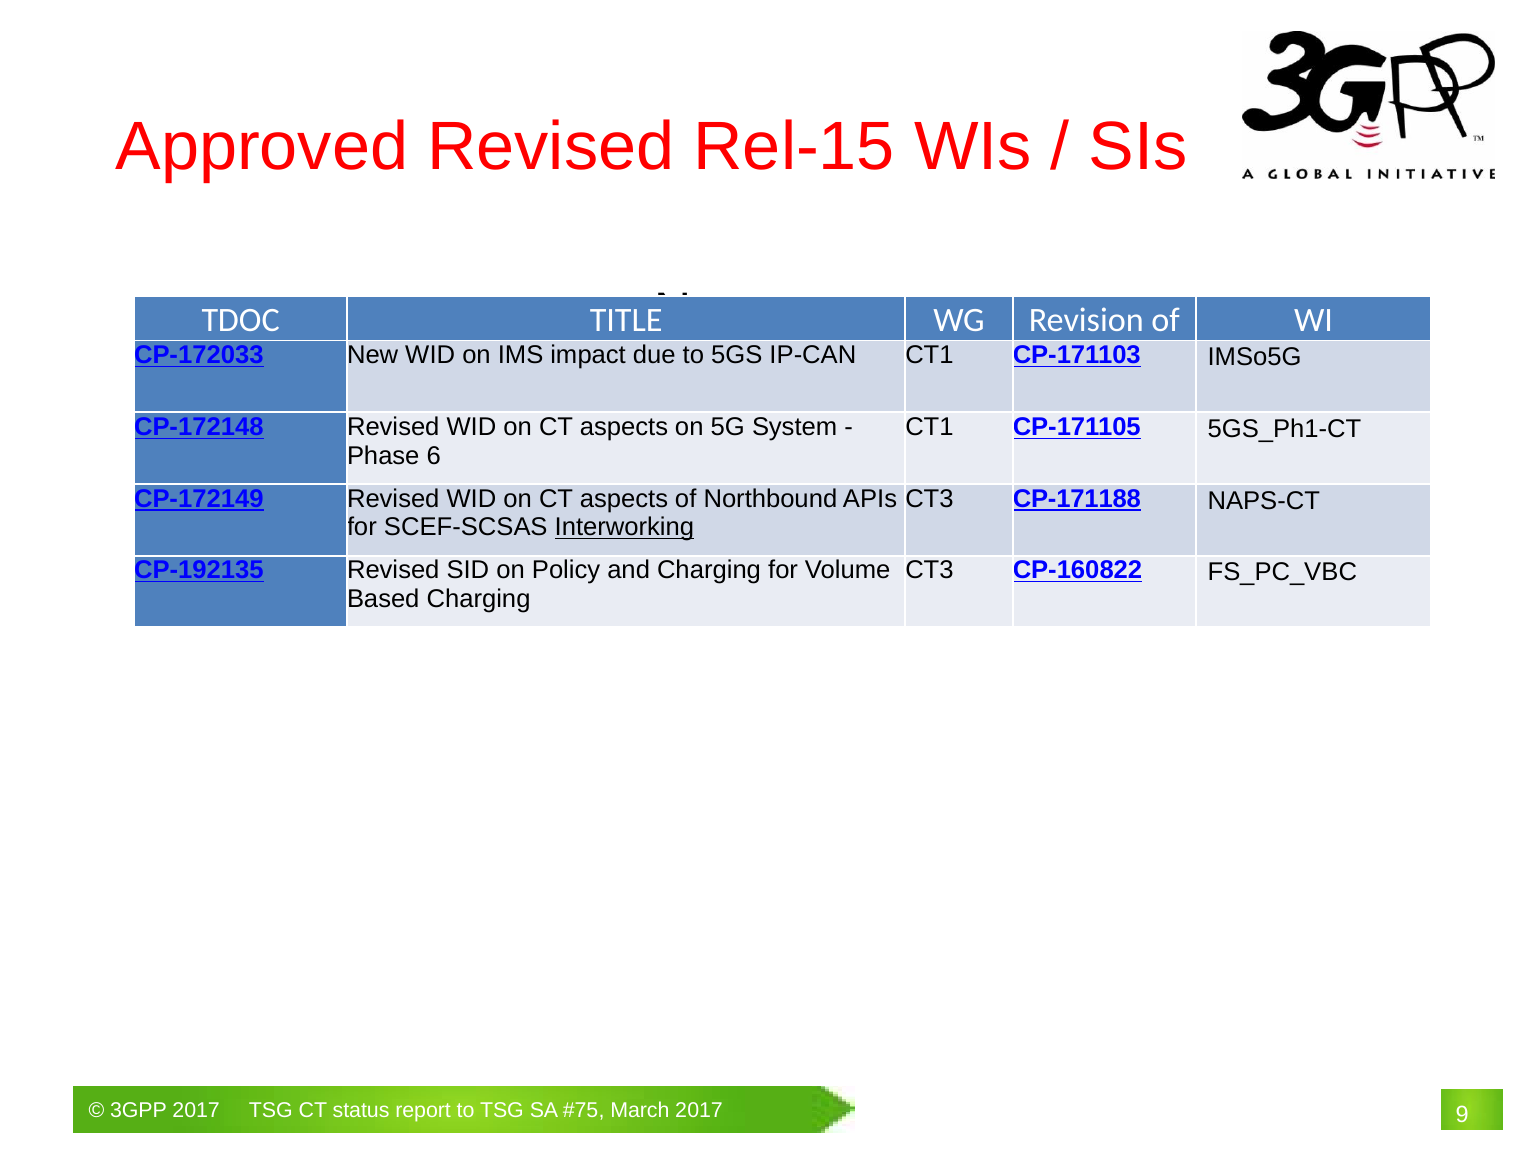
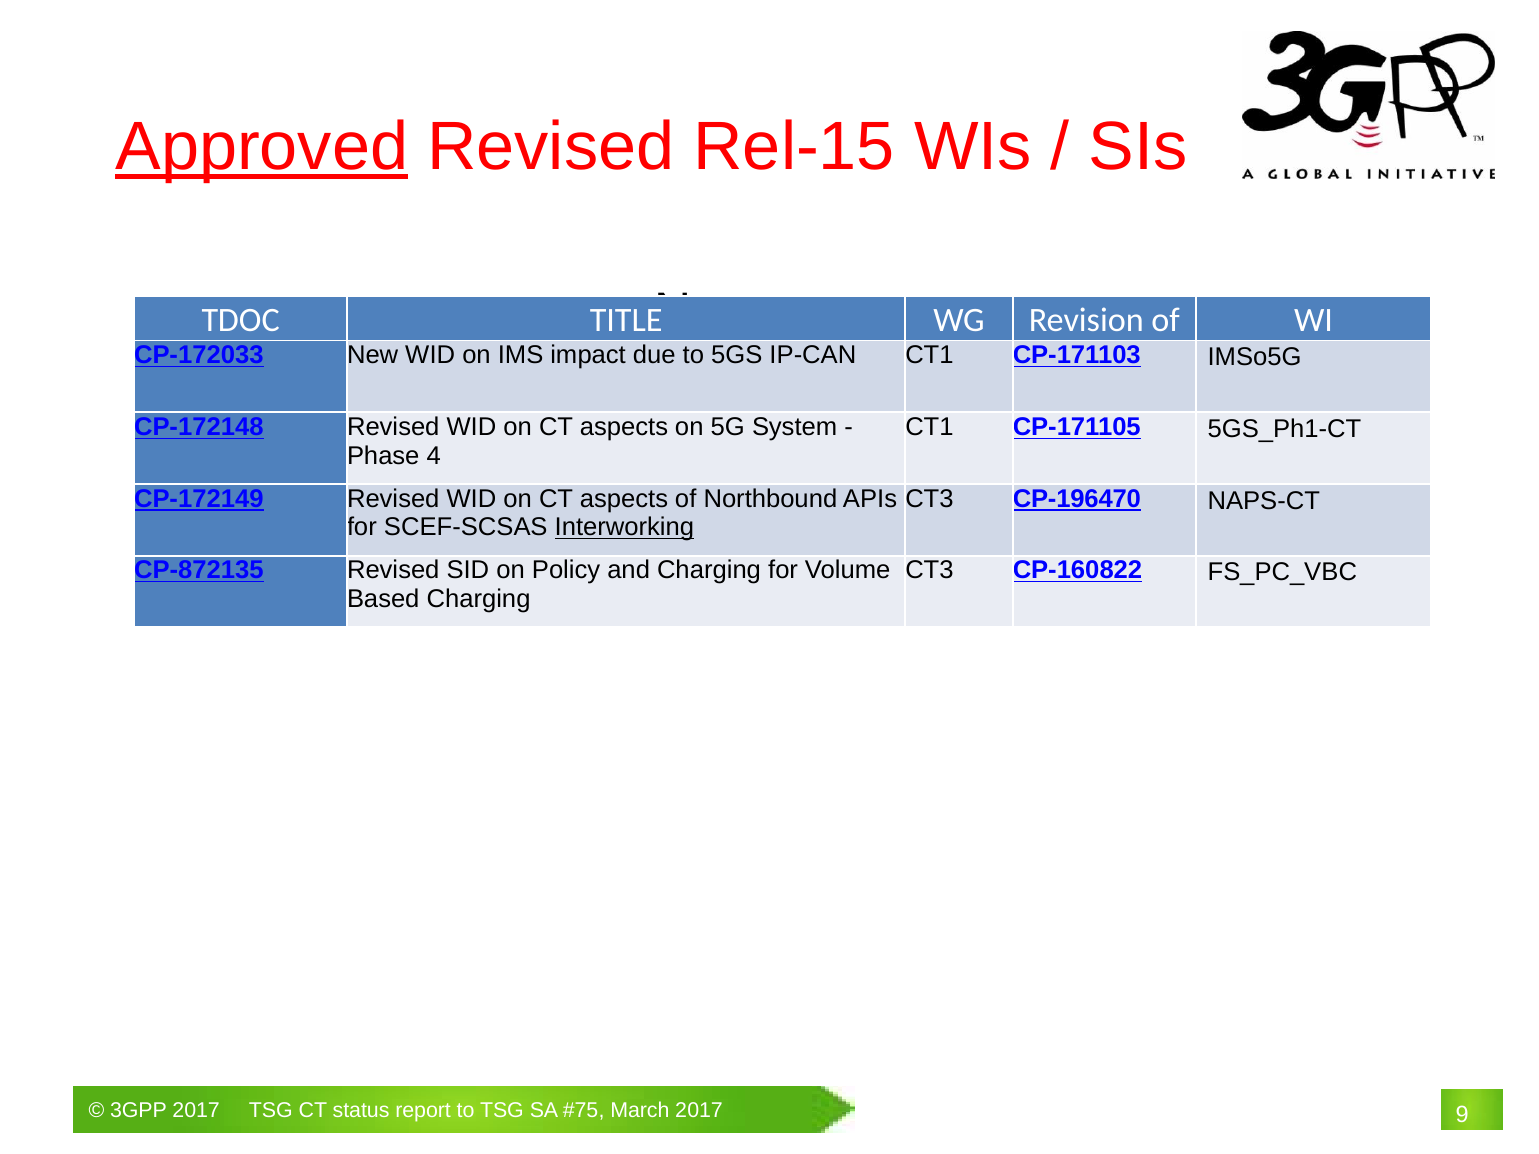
Approved underline: none -> present
6: 6 -> 4
CP-171188: CP-171188 -> CP-196470
CP-192135: CP-192135 -> CP-872135
